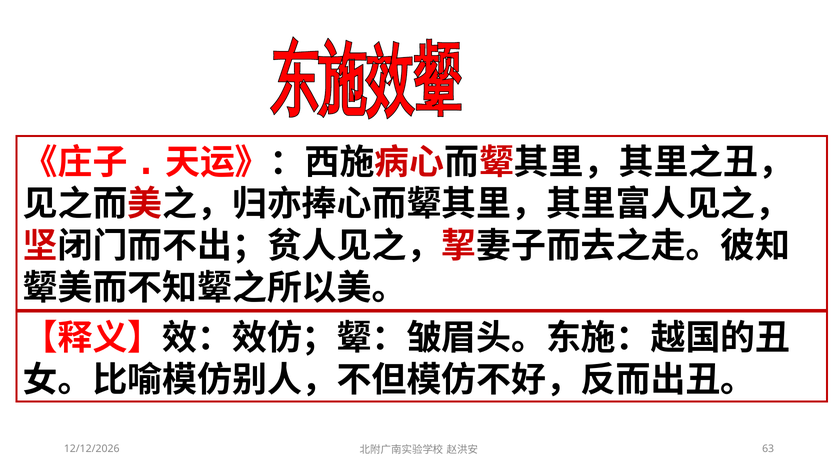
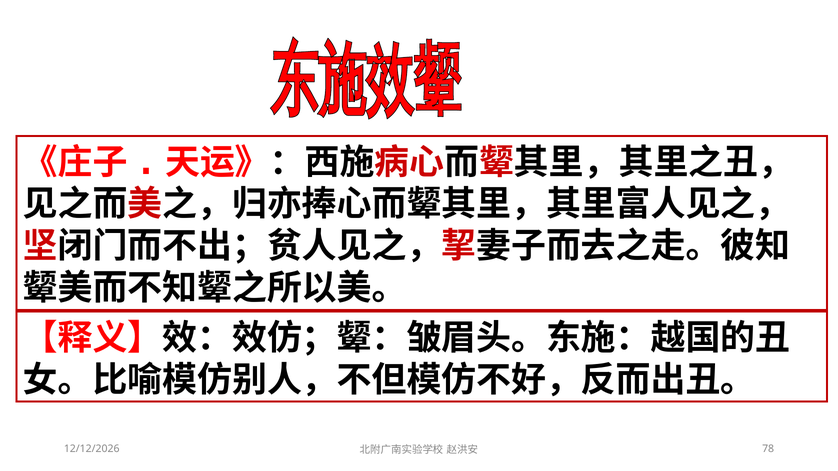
63: 63 -> 78
